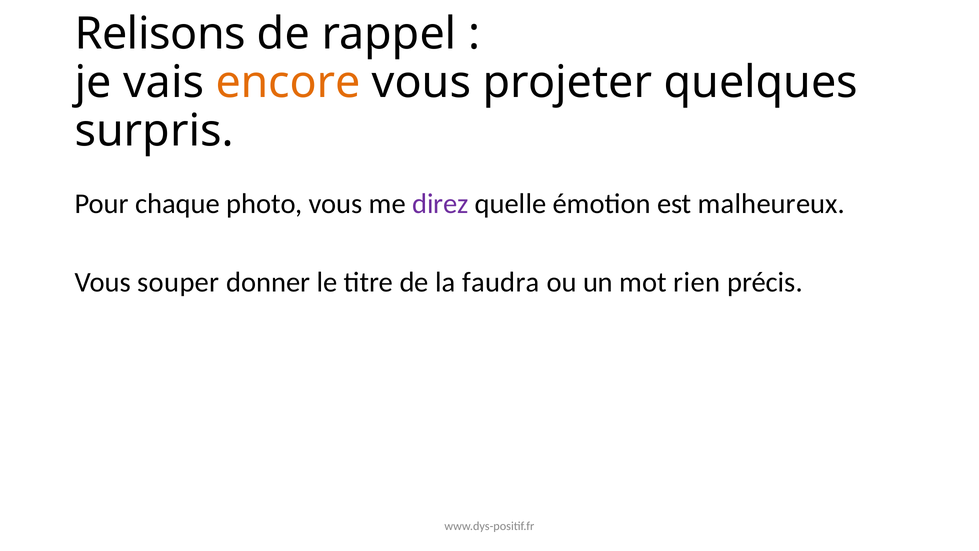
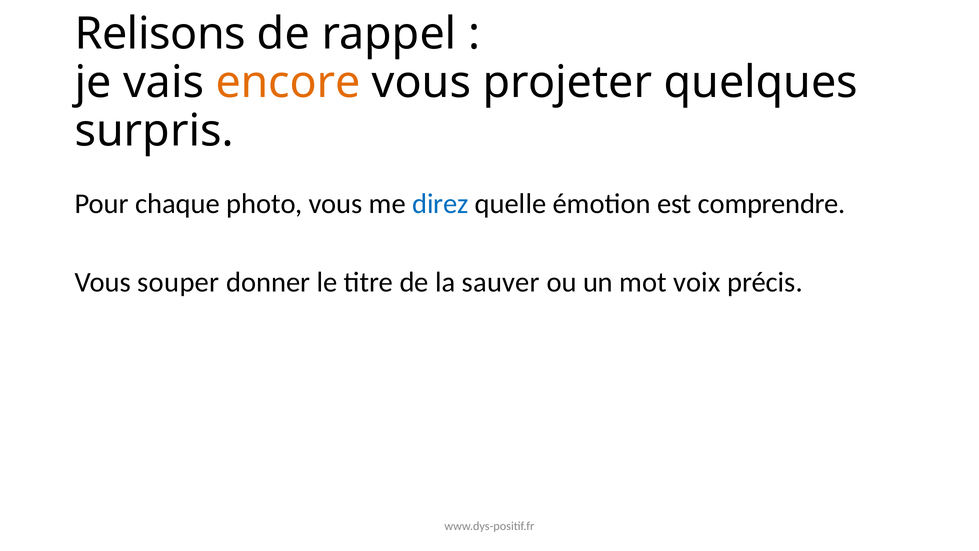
direz colour: purple -> blue
malheureux: malheureux -> comprendre
faudra: faudra -> sauver
rien: rien -> voix
